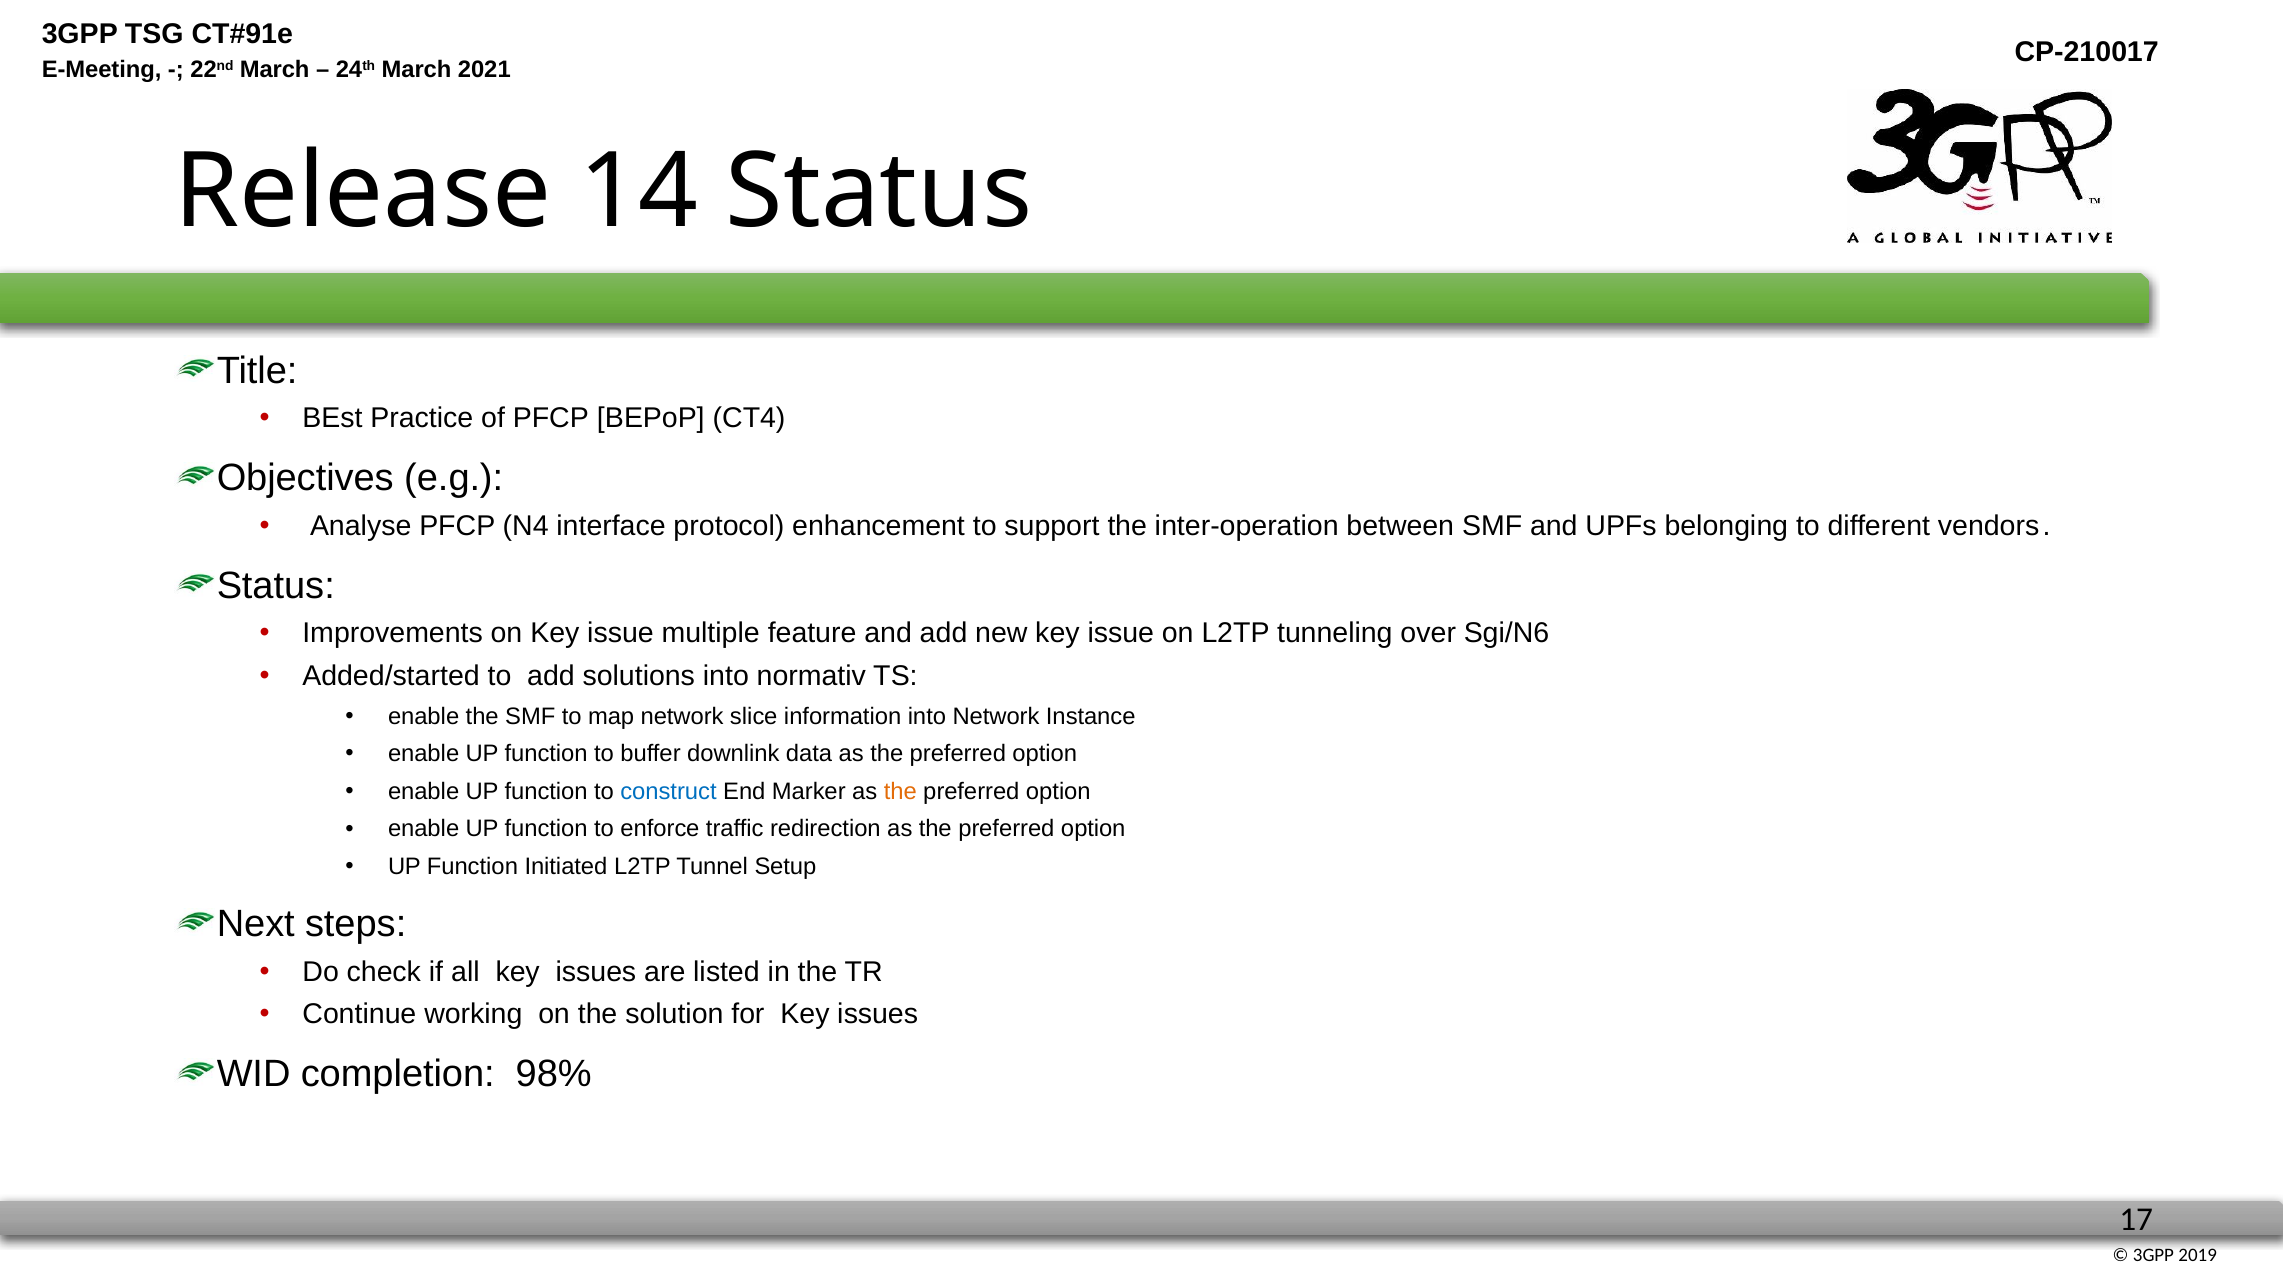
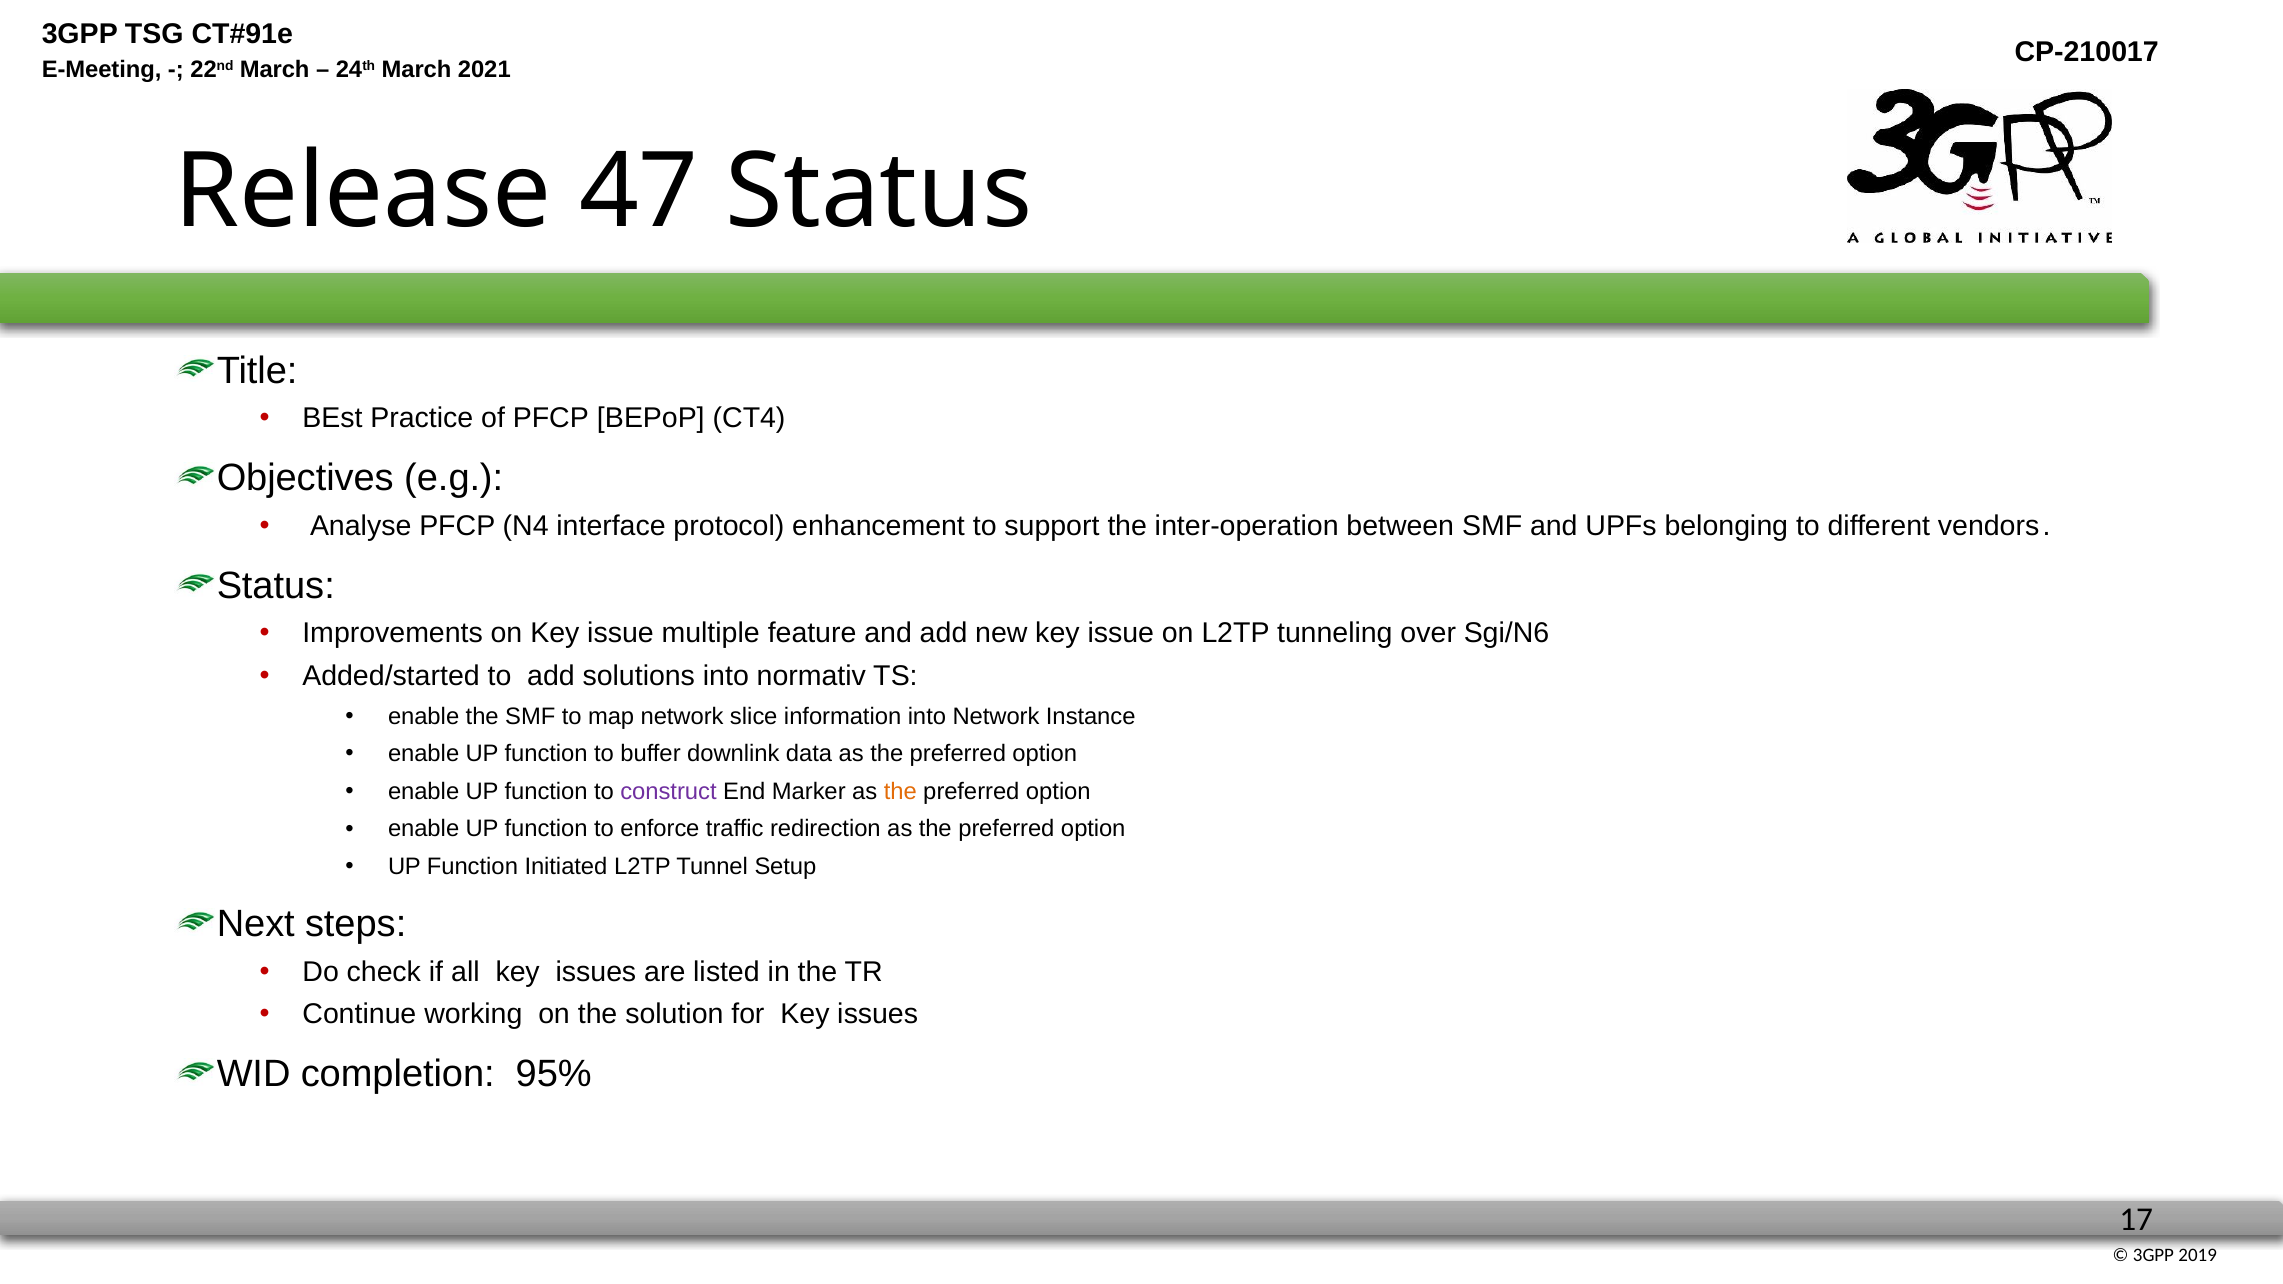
14: 14 -> 47
construct colour: blue -> purple
98%: 98% -> 95%
